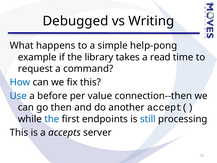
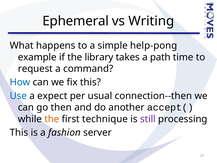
Debugged: Debugged -> Ephemeral
read: read -> path
before: before -> expect
value: value -> usual
the at (52, 119) colour: blue -> orange
endpoints: endpoints -> technique
still colour: blue -> purple
accepts: accepts -> fashion
